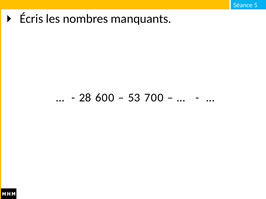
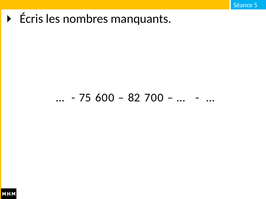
28: 28 -> 75
53: 53 -> 82
